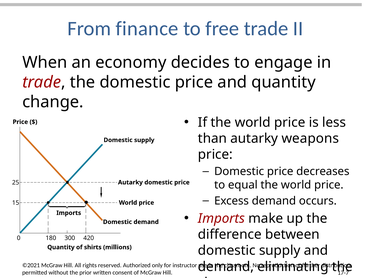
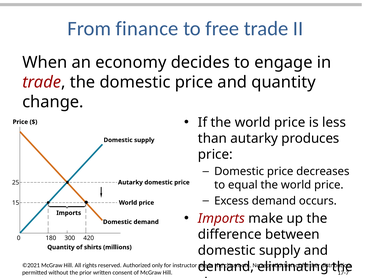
weapons: weapons -> produces
